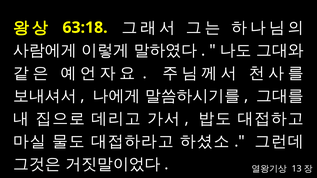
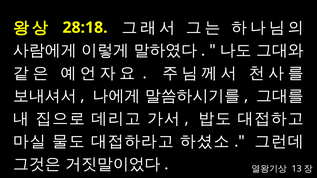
63:18: 63:18 -> 28:18
